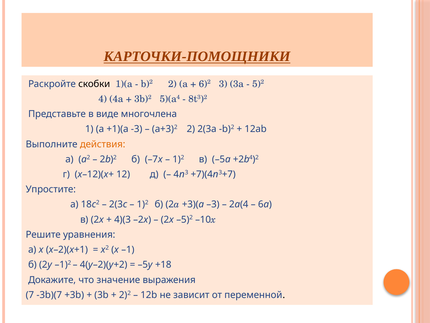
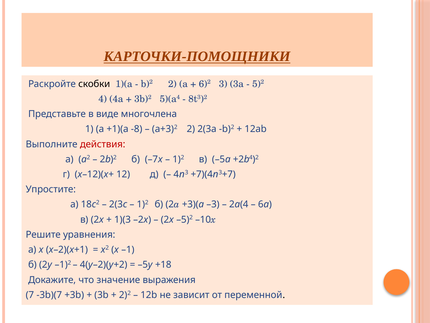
-3: -3 -> -8
действия colour: orange -> red
4)(3: 4)(3 -> 1)(3
